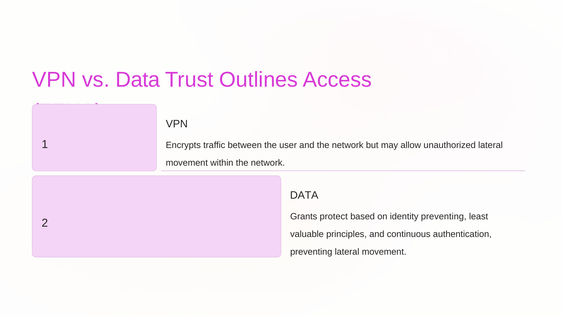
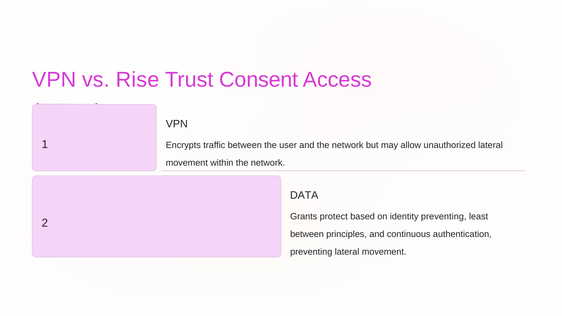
vs Data: Data -> Rise
Outlines: Outlines -> Consent
valuable at (307, 234): valuable -> between
